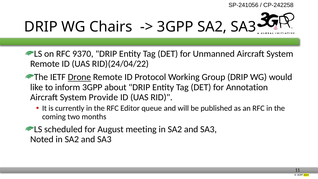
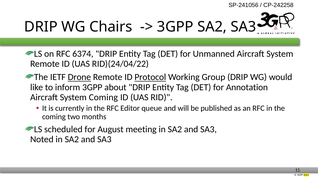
9370: 9370 -> 6374
Protocol underline: none -> present
System Provide: Provide -> Coming
